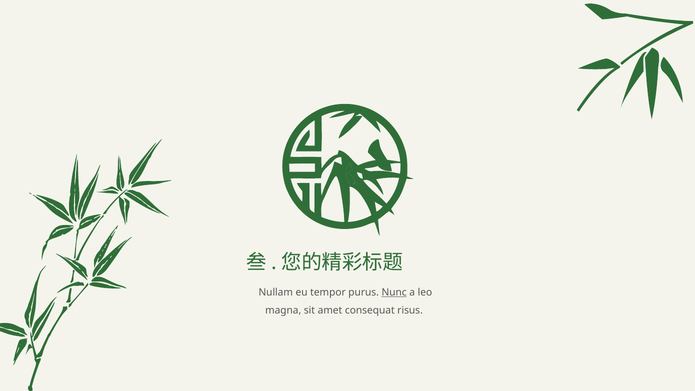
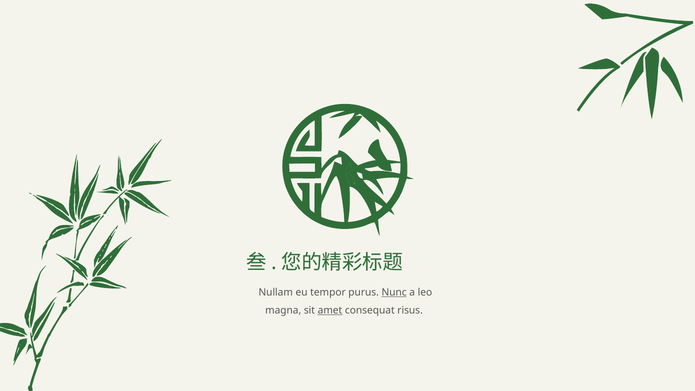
amet underline: none -> present
